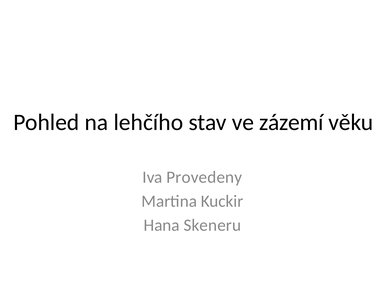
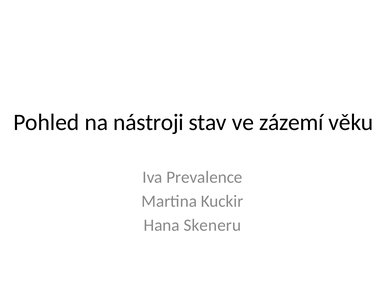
lehčího: lehčího -> nástroji
Provedeny: Provedeny -> Prevalence
